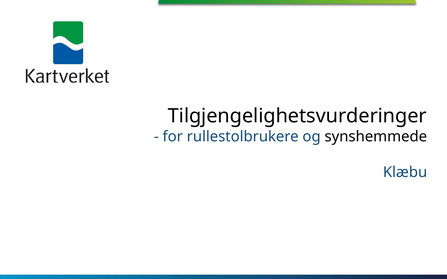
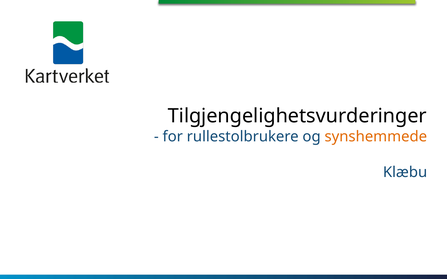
synshemmede colour: black -> orange
